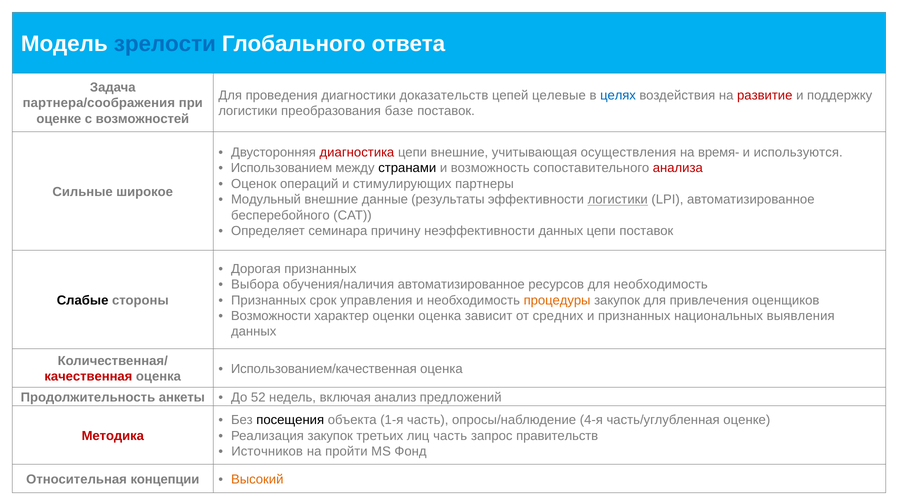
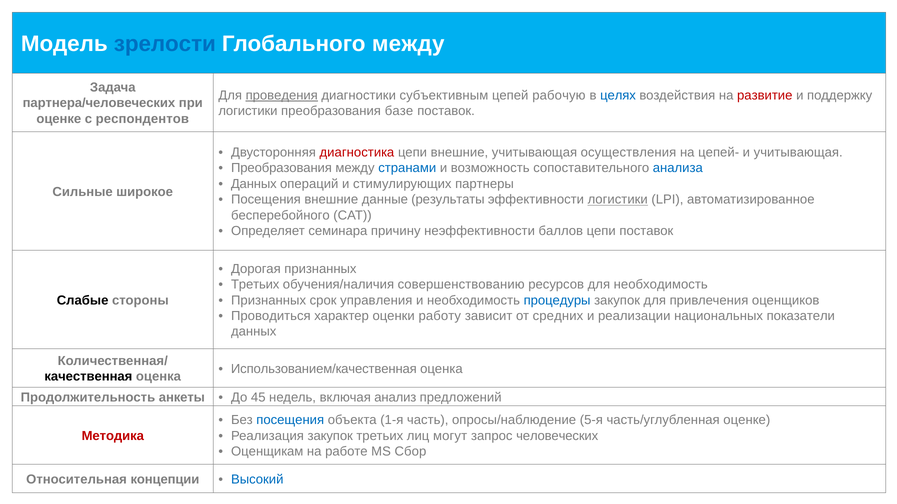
Глобального ответа: ответа -> между
проведения underline: none -> present
доказательств: доказательств -> субъективным
целевые: целевые -> рабочую
партнера/соображения: партнера/соображения -> партнера/человеческих
возможностей: возможностей -> респондентов
время-: время- -> цепей-
и используются: используются -> учитывающая
Использованием at (281, 168): Использованием -> Преобразования
странами colour: black -> blue
анализа colour: red -> blue
Оценок at (254, 184): Оценок -> Данных
Модульный at (266, 200): Модульный -> Посещения
неэффективности данных: данных -> баллов
Выбора at (255, 285): Выбора -> Третьих
обучения/наличия автоматизированное: автоматизированное -> совершенствованию
процедуры colour: orange -> blue
Возможности: Возможности -> Проводиться
оценки оценка: оценка -> работу
и признанных: признанных -> реализации
выявления: выявления -> показатели
качественная colour: red -> black
52: 52 -> 45
посещения at (290, 421) colour: black -> blue
4-я: 4-я -> 5-я
лиц часть: часть -> могут
правительств: правительств -> человеческих
Источников: Источников -> Оценщикам
пройти: пройти -> работе
Фонд: Фонд -> Сбор
Высокий colour: orange -> blue
